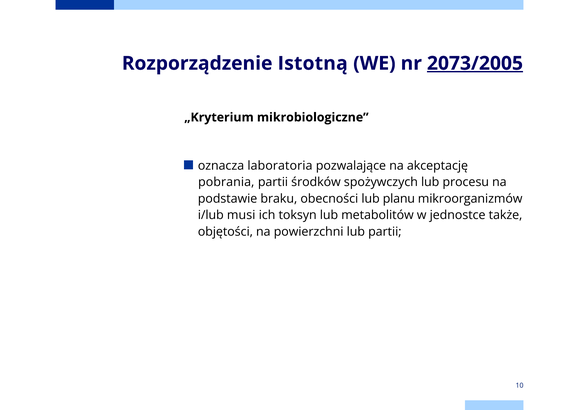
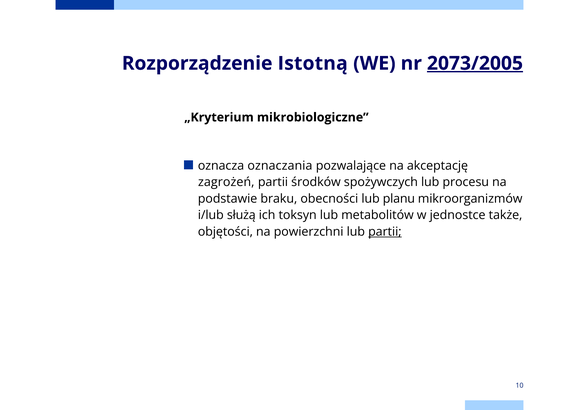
laboratoria: laboratoria -> oznaczania
pobrania: pobrania -> zagrożeń
musi: musi -> służą
partii at (385, 231) underline: none -> present
